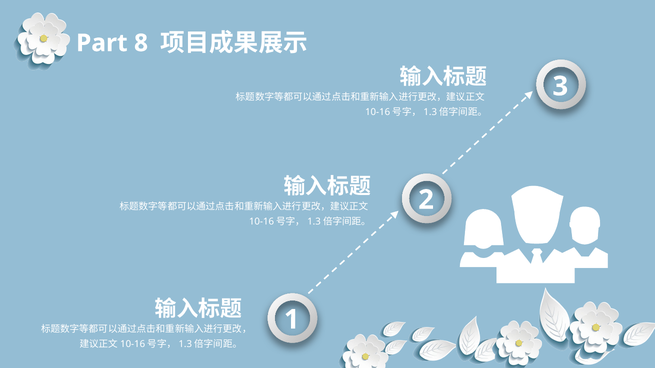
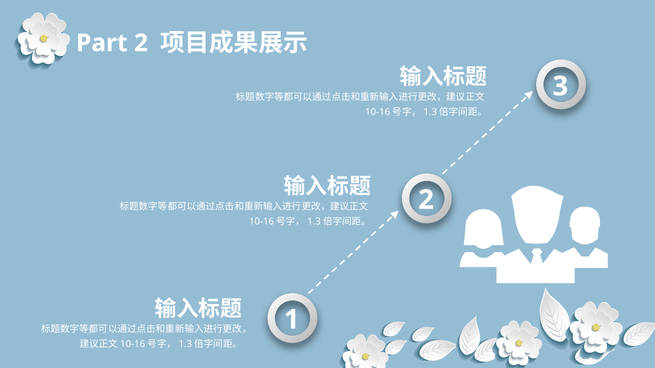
Part 8: 8 -> 2
